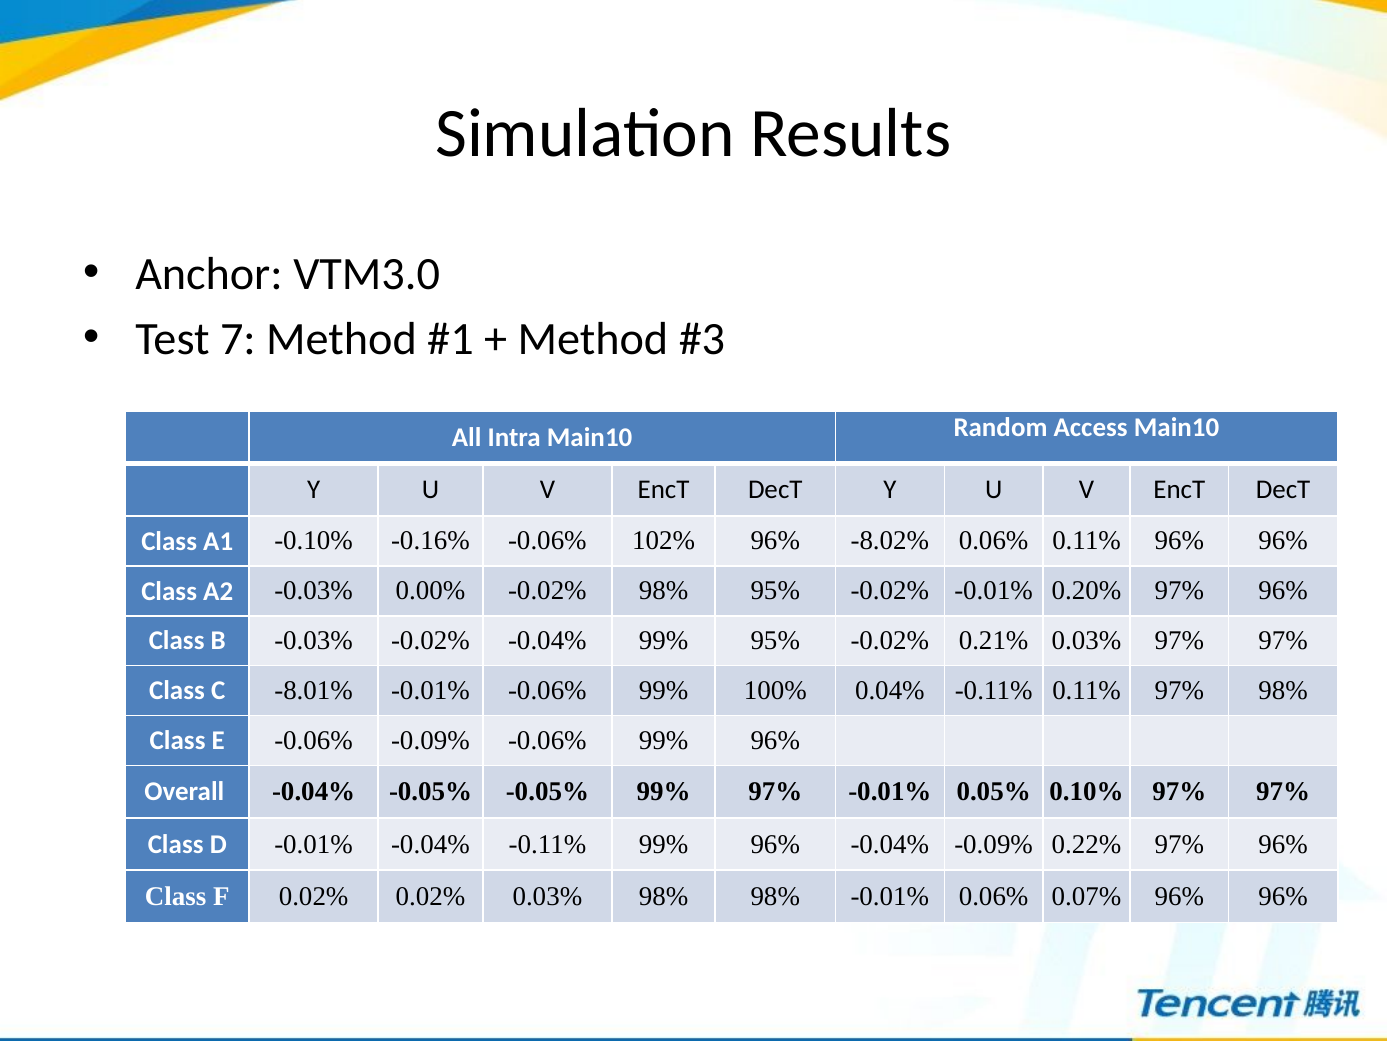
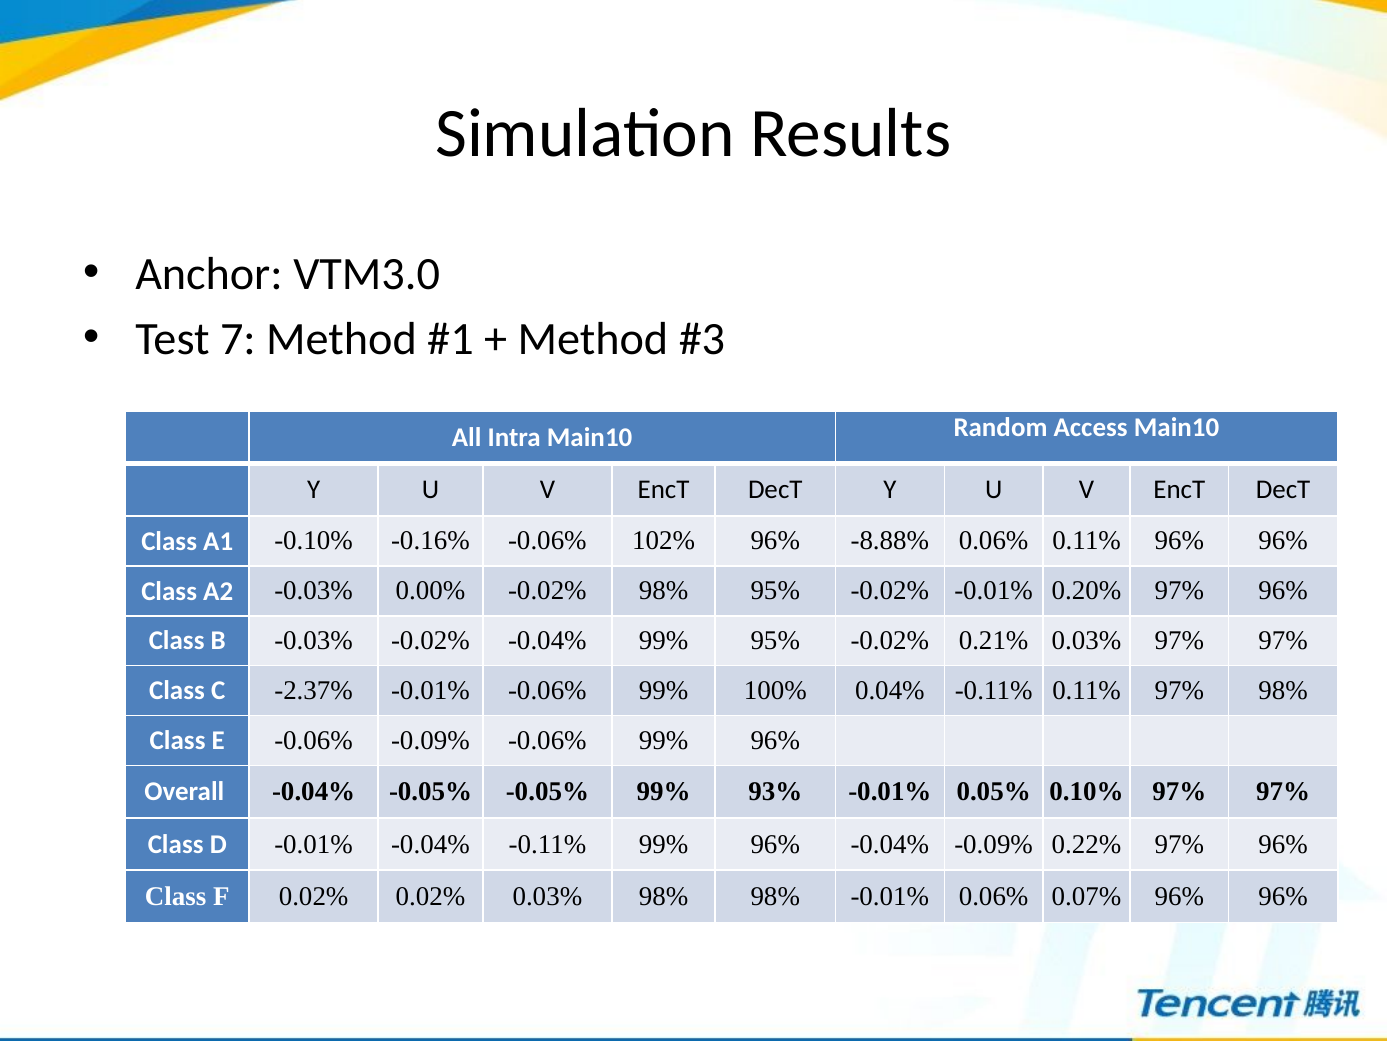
-8.02%: -8.02% -> -8.88%
-8.01%: -8.01% -> -2.37%
99% 97%: 97% -> 93%
